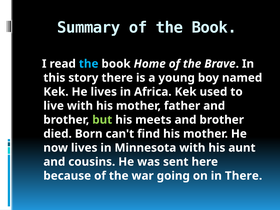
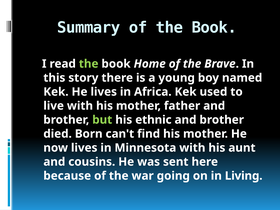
the at (89, 64) colour: light blue -> light green
meets: meets -> ethnic
in There: There -> Living
